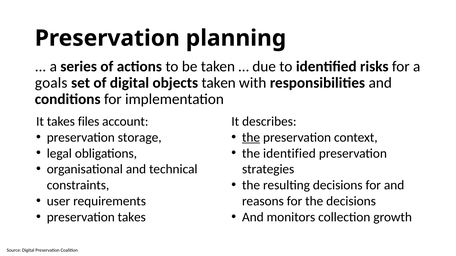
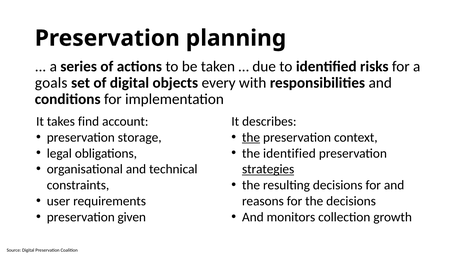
objects taken: taken -> every
files: files -> find
strategies underline: none -> present
preservation takes: takes -> given
